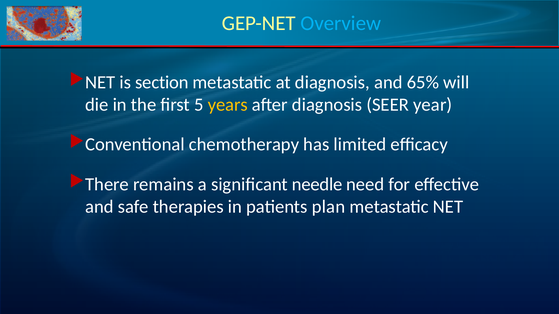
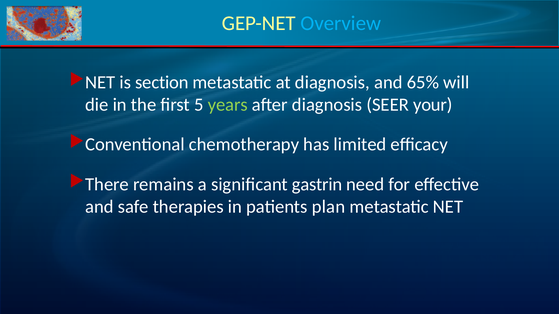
years colour: yellow -> light green
year: year -> your
needle: needle -> gastrin
